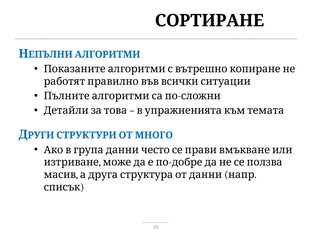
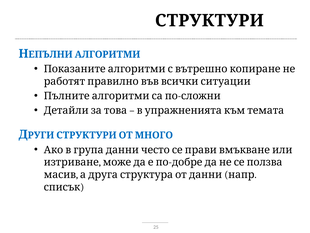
СОРТИРАНЕ at (210, 21): СОРТИРАНЕ -> СТРУКТУРИ
